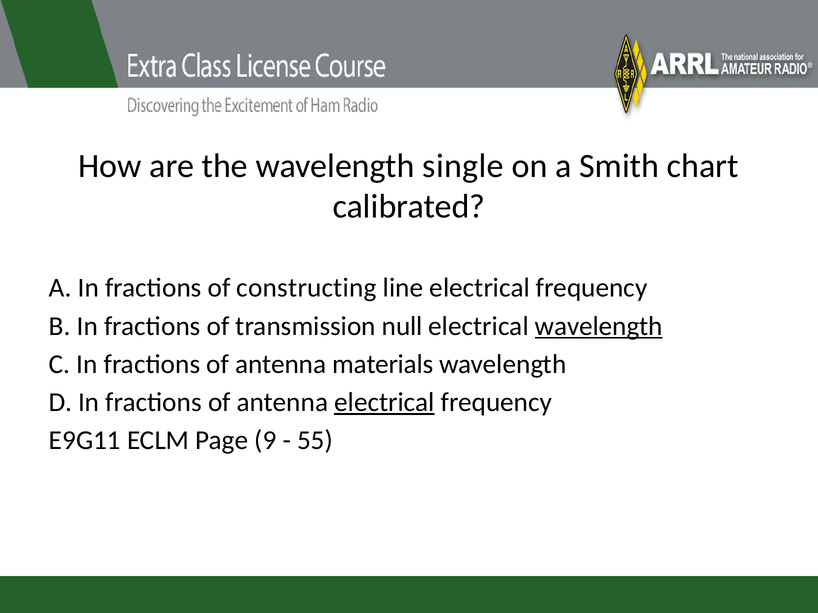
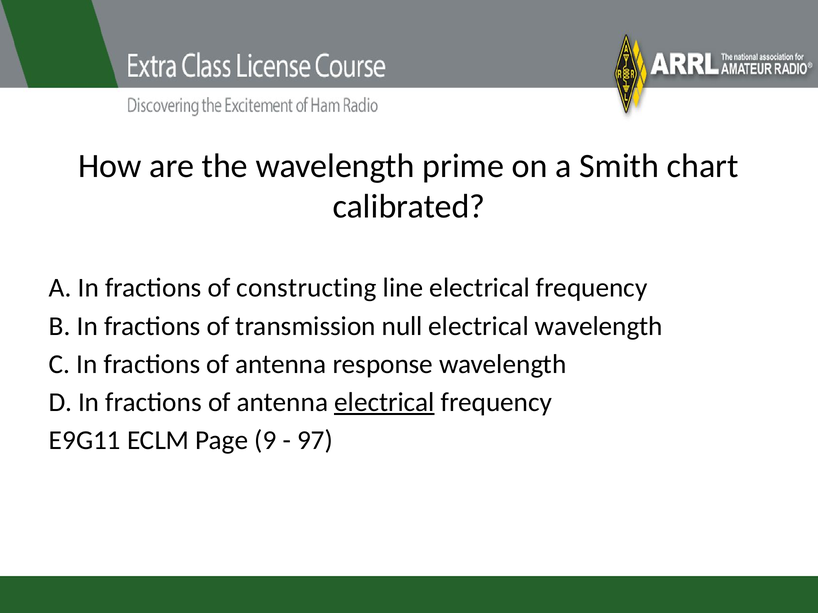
single: single -> prime
wavelength at (599, 326) underline: present -> none
materials: materials -> response
55: 55 -> 97
